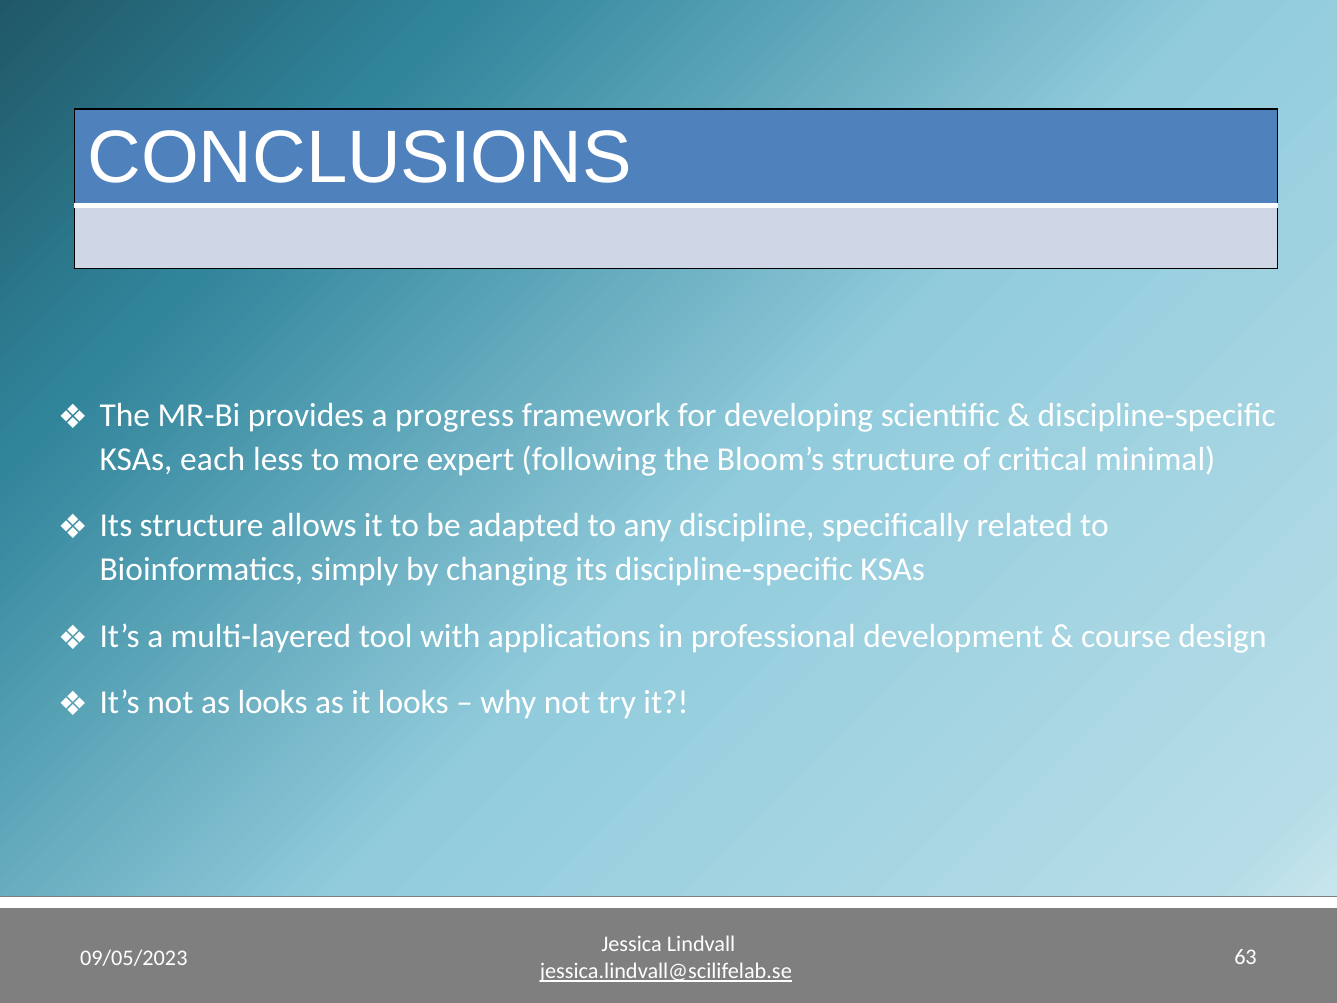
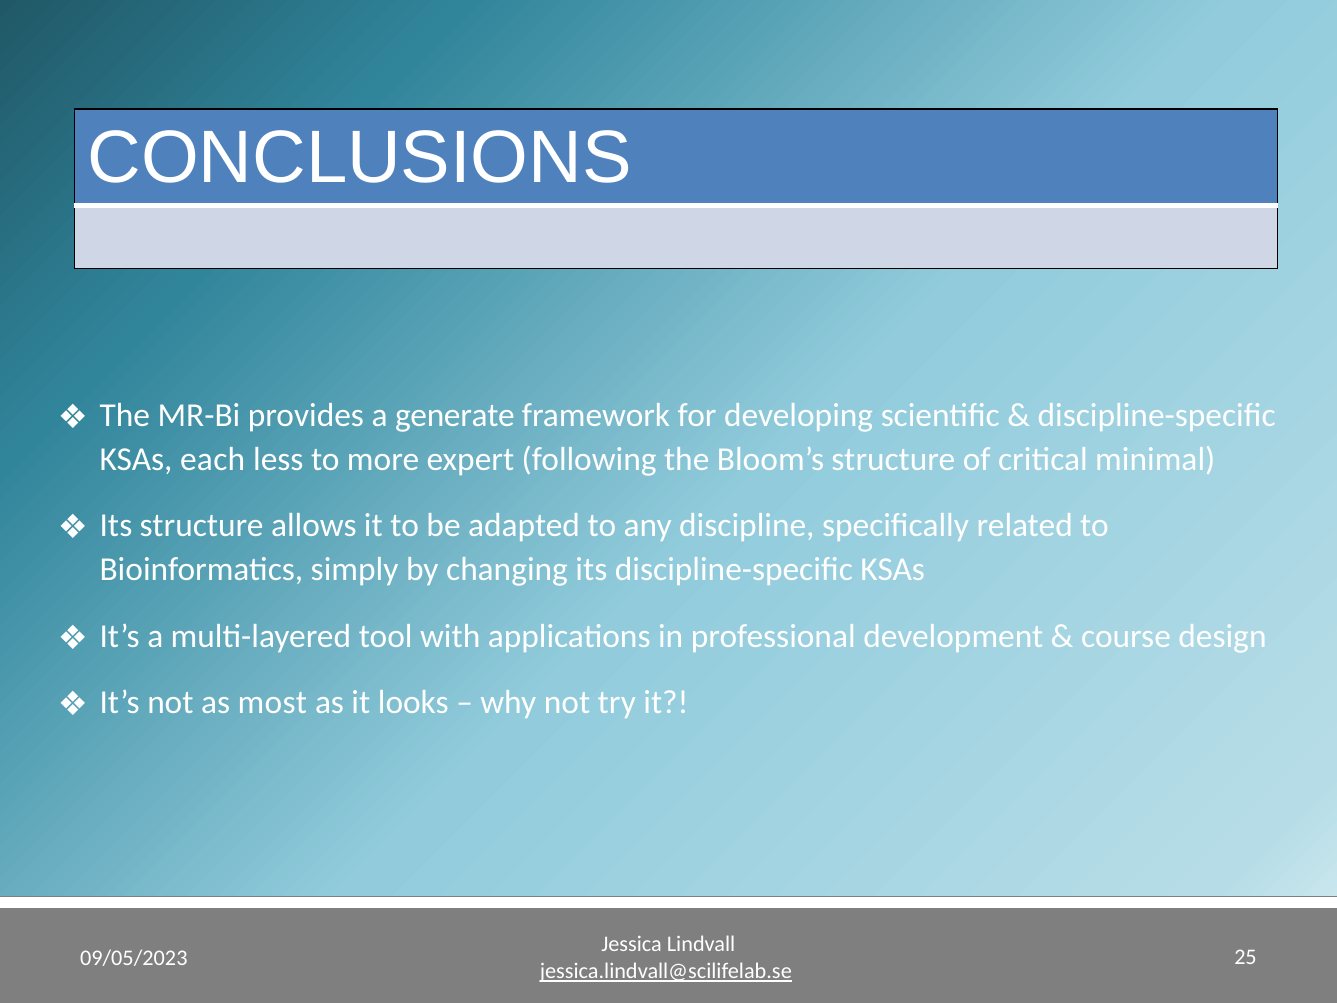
progress: progress -> generate
as looks: looks -> most
63: 63 -> 25
